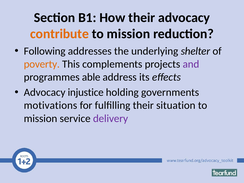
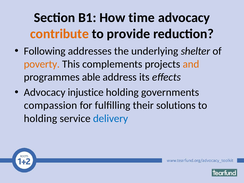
How their: their -> time
mission at (128, 34): mission -> provide
and colour: purple -> orange
motivations: motivations -> compassion
situation: situation -> solutions
mission at (40, 118): mission -> holding
delivery colour: purple -> blue
